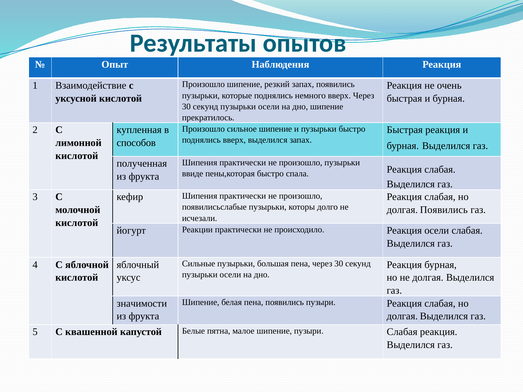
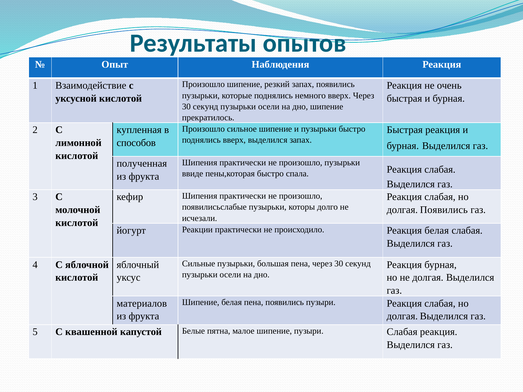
Реакция осели: осели -> белая
значимости: значимости -> материалов
